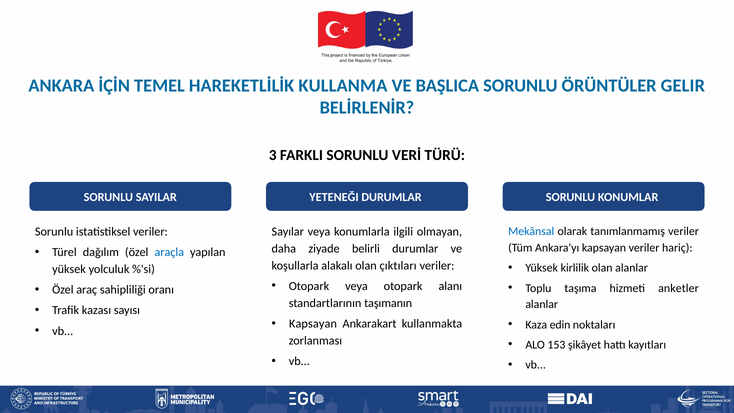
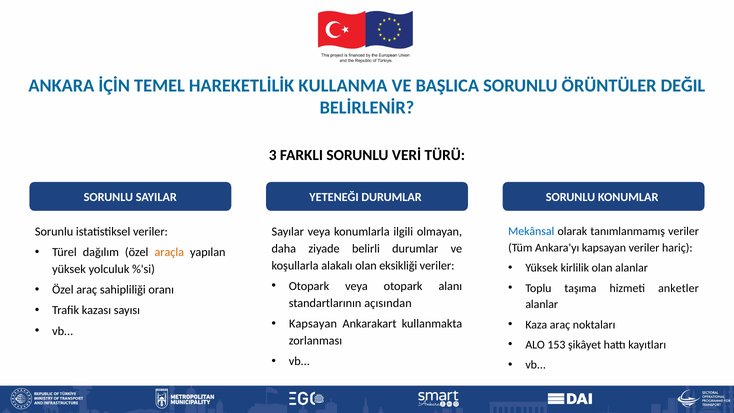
GELIR: GELIR -> DEĞIL
araçla colour: blue -> orange
çıktıları: çıktıları -> eksikliği
taşımanın: taşımanın -> açısından
Kaza edin: edin -> araç
